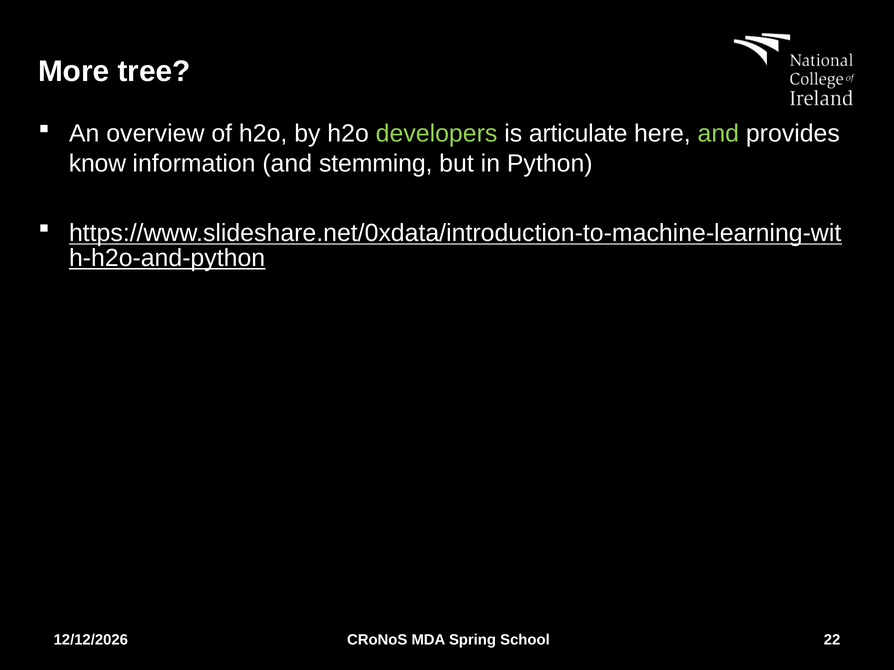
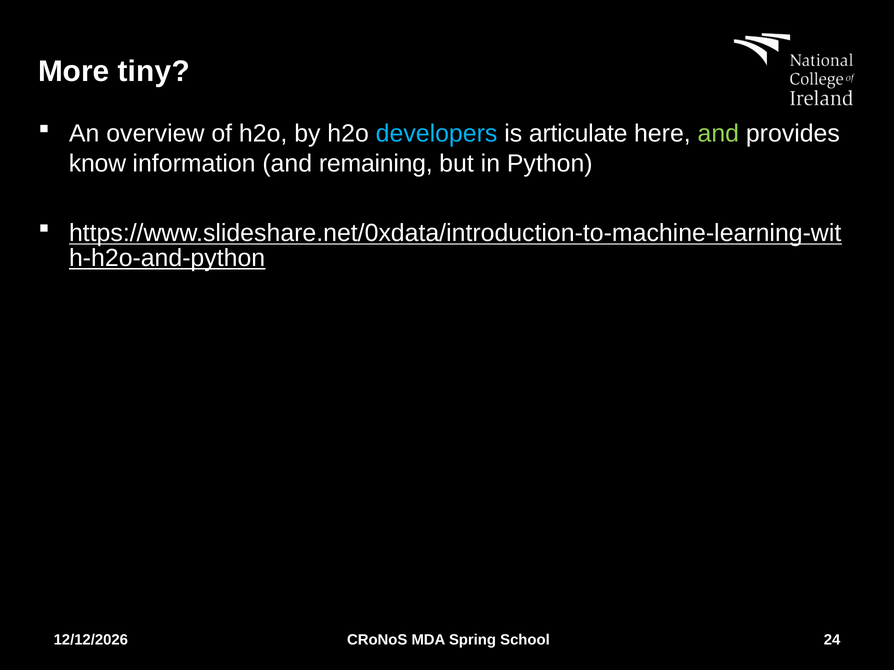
tree: tree -> tiny
developers colour: light green -> light blue
stemming: stemming -> remaining
22: 22 -> 24
